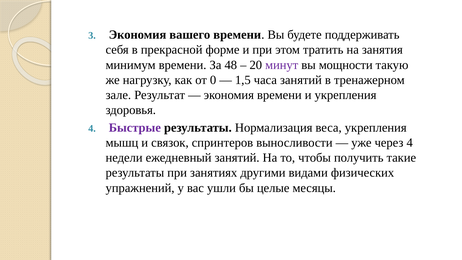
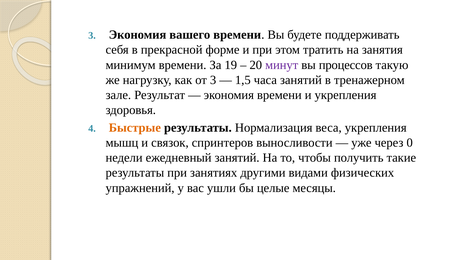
48: 48 -> 19
мощности: мощности -> процессов
от 0: 0 -> 3
Быстрые colour: purple -> orange
через 4: 4 -> 0
